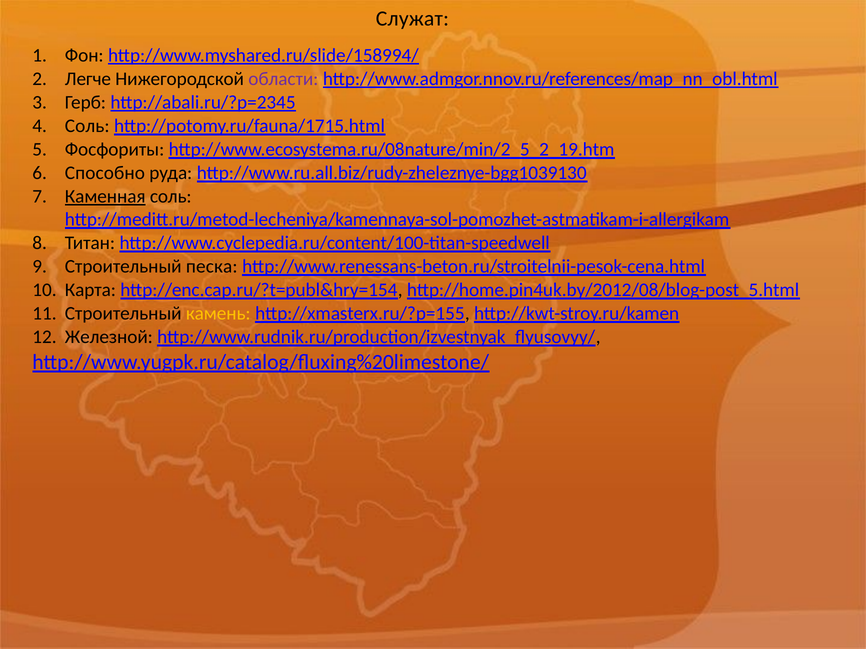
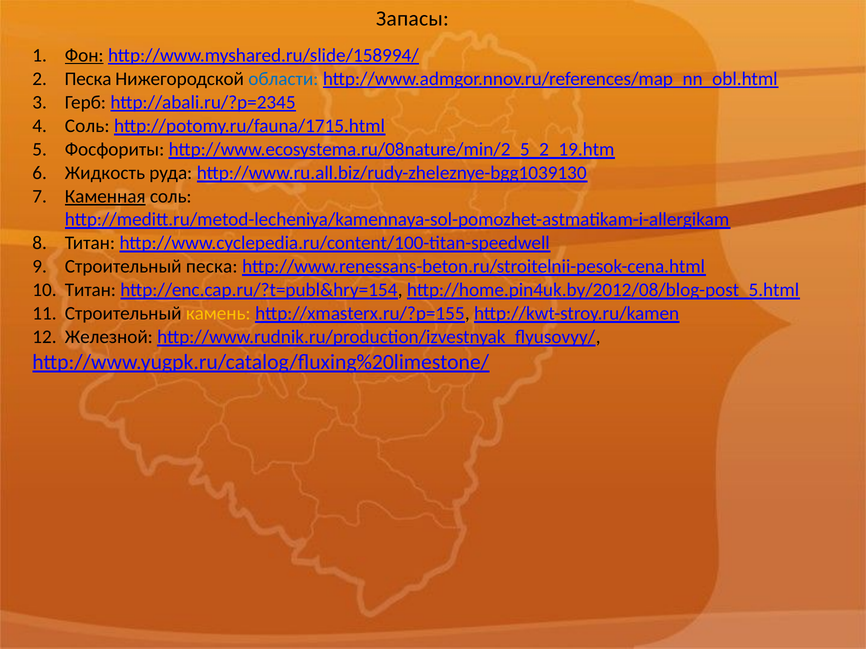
Служат: Служат -> Запасы
Фон underline: none -> present
Легче at (88, 79): Легче -> Песка
области colour: purple -> blue
Способно: Способно -> Жидкость
Карта at (90, 290): Карта -> Титан
